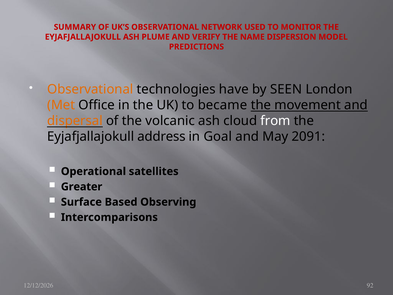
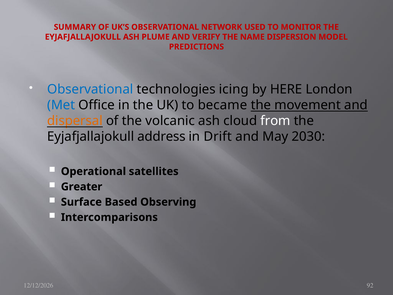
Observational at (90, 89) colour: orange -> blue
have: have -> icing
SEEN: SEEN -> HERE
Met colour: orange -> blue
Goal: Goal -> Drift
2091: 2091 -> 2030
